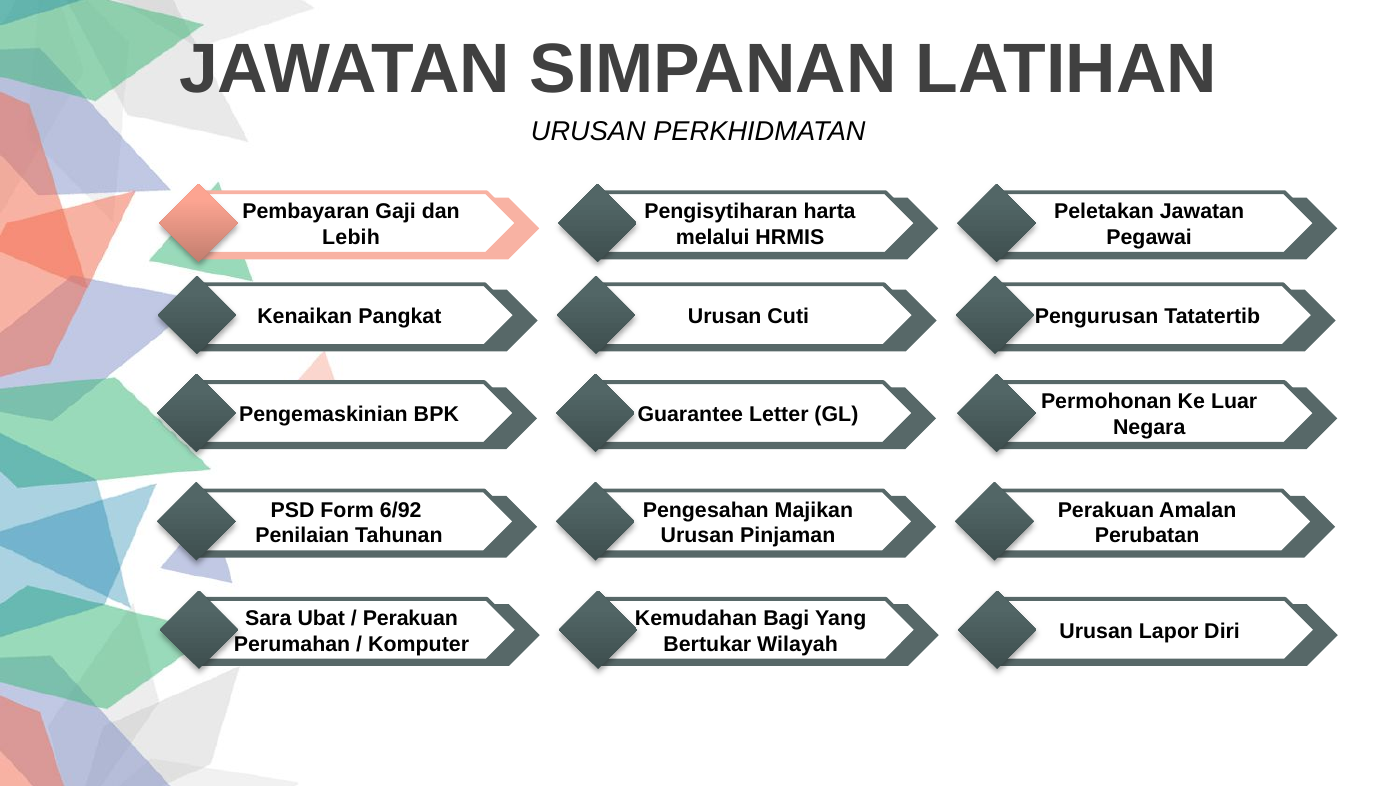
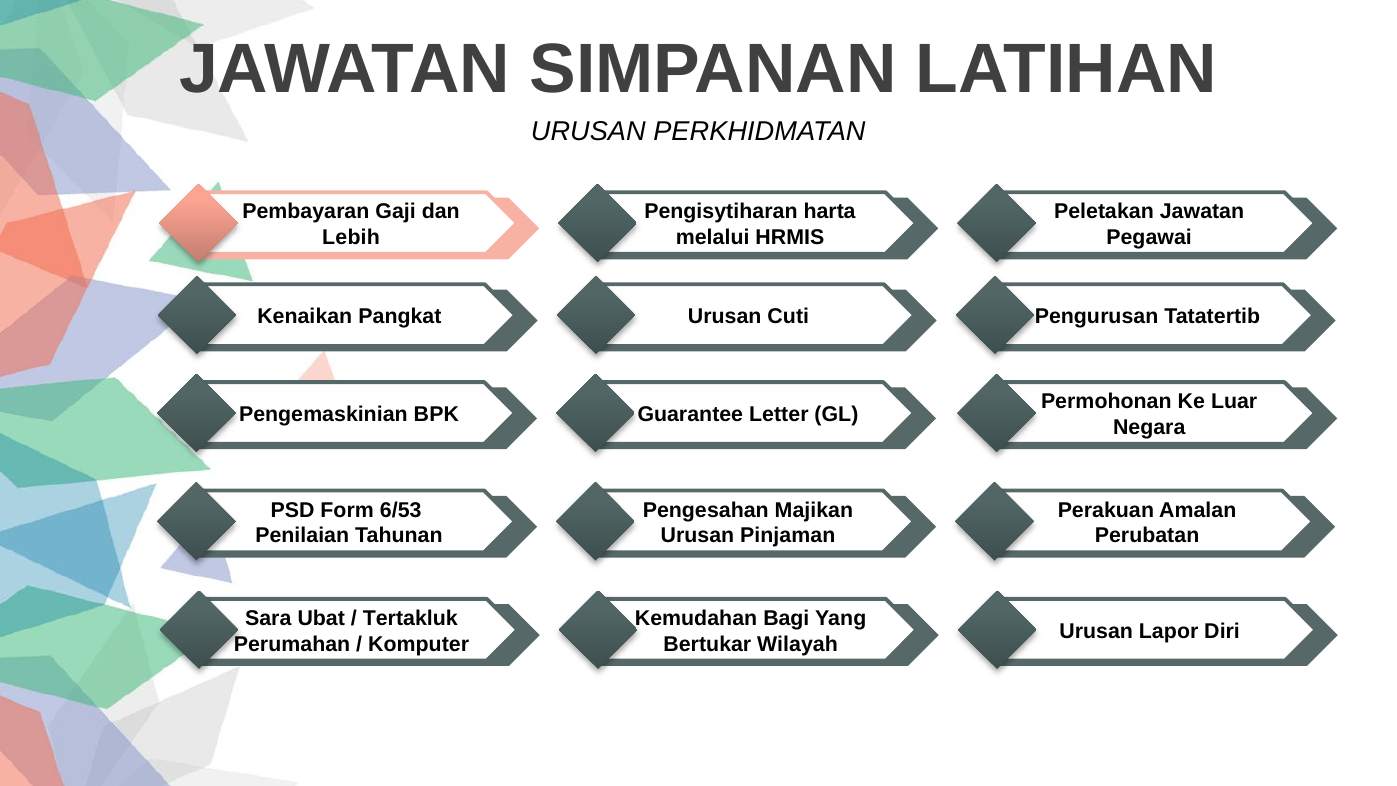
6/92: 6/92 -> 6/53
Perakuan at (410, 618): Perakuan -> Tertakluk
